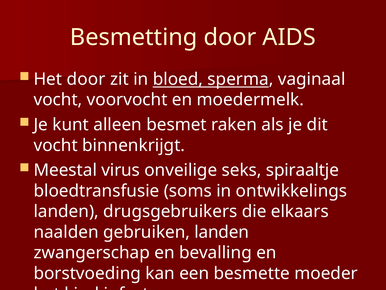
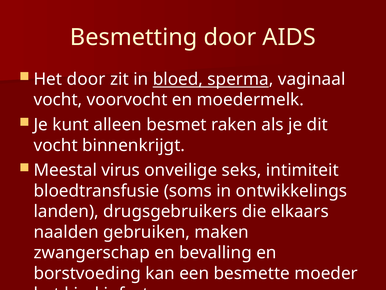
spiraaltje: spiraaltje -> intimiteit
gebruiken landen: landen -> maken
